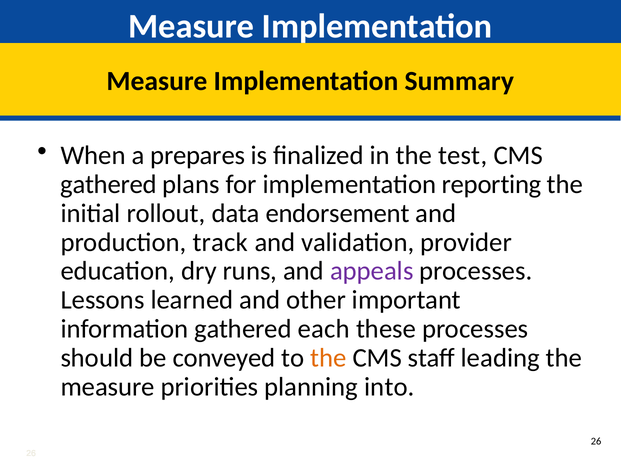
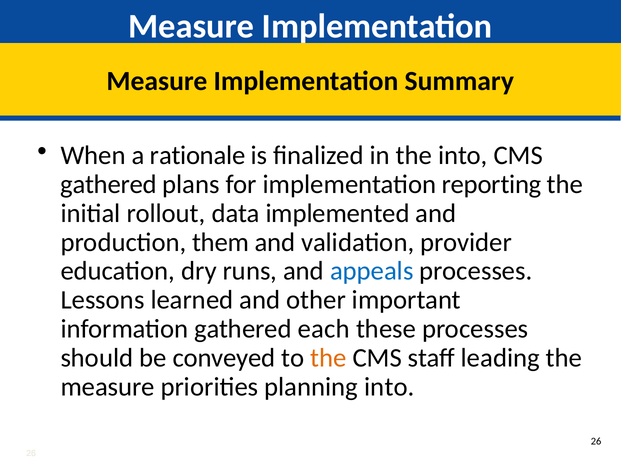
prepares: prepares -> rationale
the test: test -> into
endorsement: endorsement -> implemented
track: track -> them
appeals colour: purple -> blue
